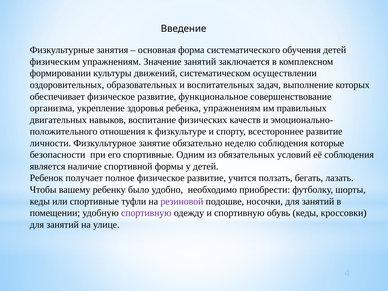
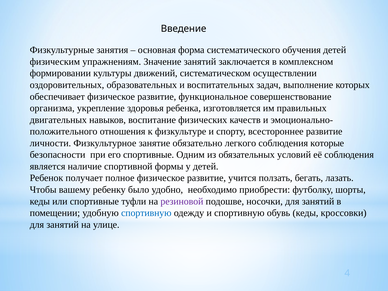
ребенка упражнениям: упражнениям -> изготовляется
неделю: неделю -> легкого
спортивную at (146, 213) colour: purple -> blue
